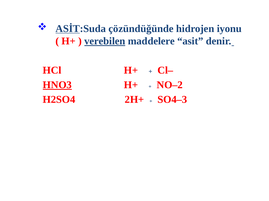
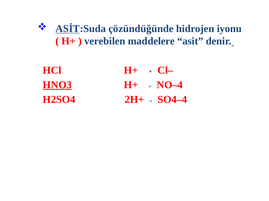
verebilen underline: present -> none
NO–2: NO–2 -> NO–4
SO4–3: SO4–3 -> SO4–4
